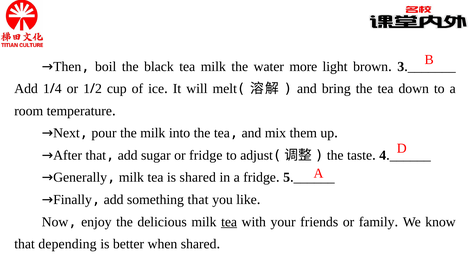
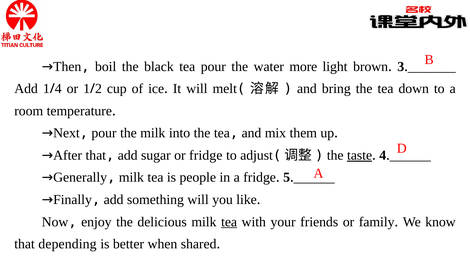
tea milk: milk -> pour
taste underline: none -> present
is shared: shared -> people
something that: that -> will
